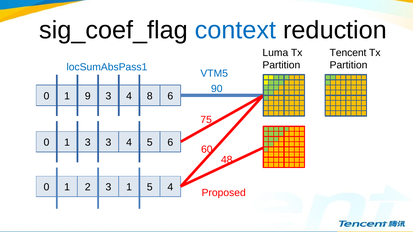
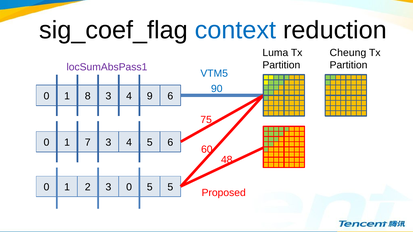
Tencent: Tencent -> Cheung
locSumAbsPass1 colour: blue -> purple
9: 9 -> 8
8: 8 -> 9
3: 3 -> 7
1 at (129, 187): 1 -> 0
5 4: 4 -> 5
